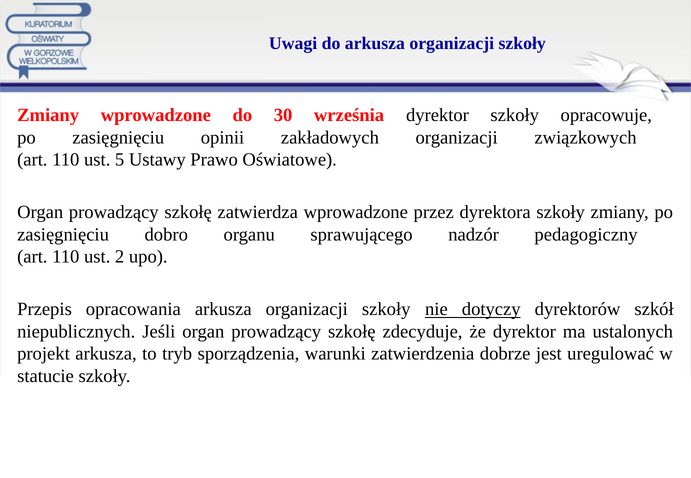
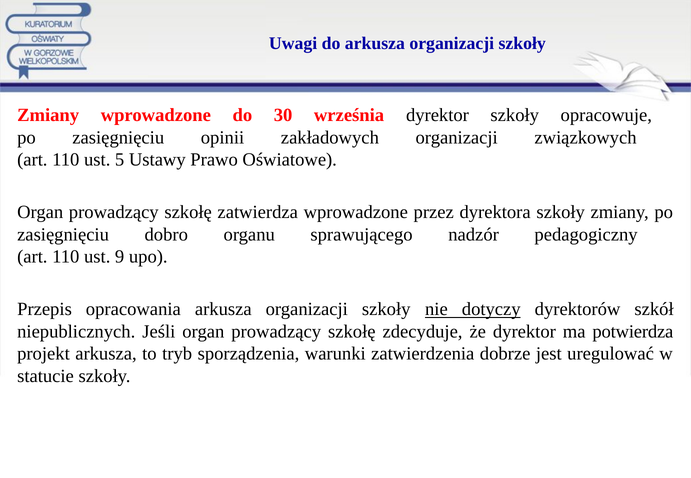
2: 2 -> 9
ustalonych: ustalonych -> potwierdza
